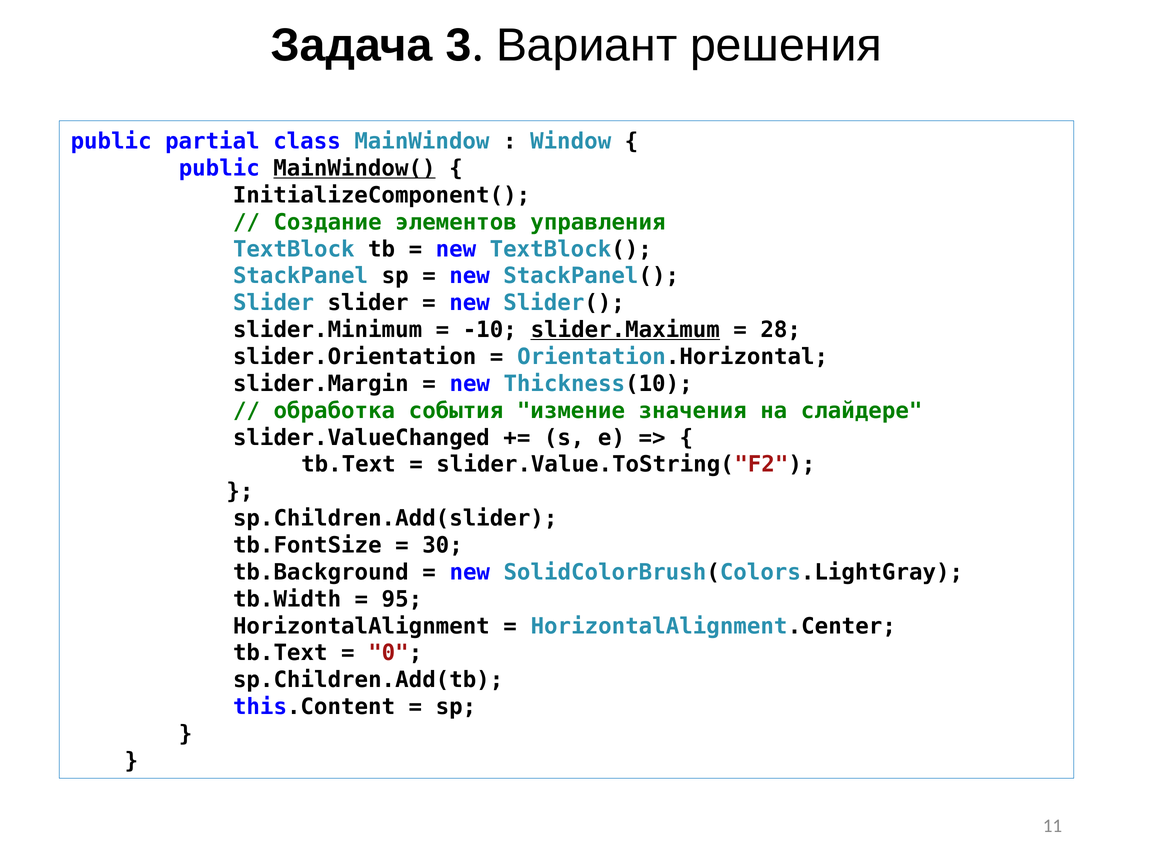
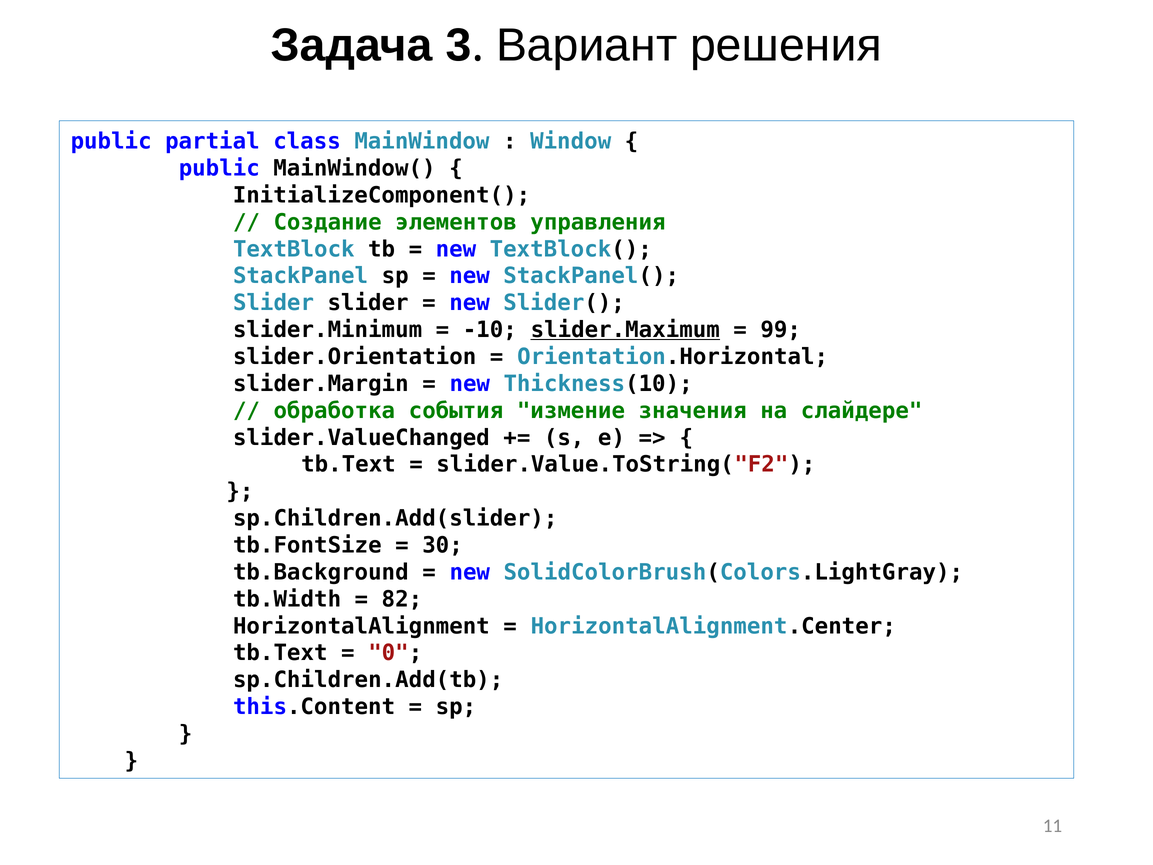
MainWindow( underline: present -> none
28: 28 -> 99
95: 95 -> 82
